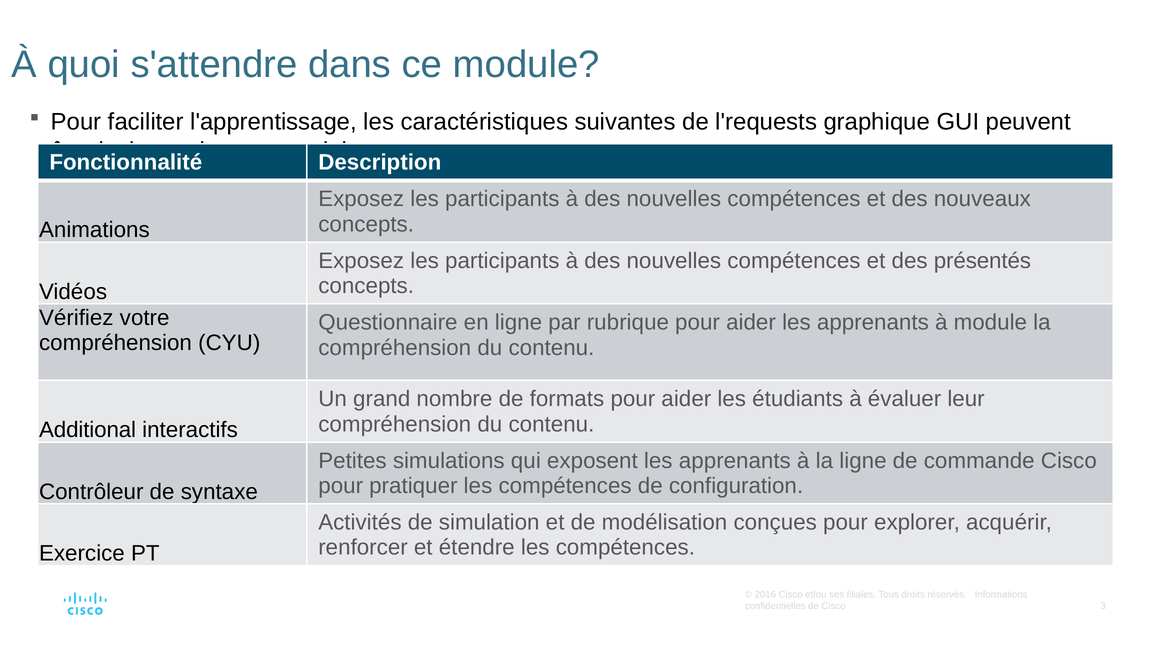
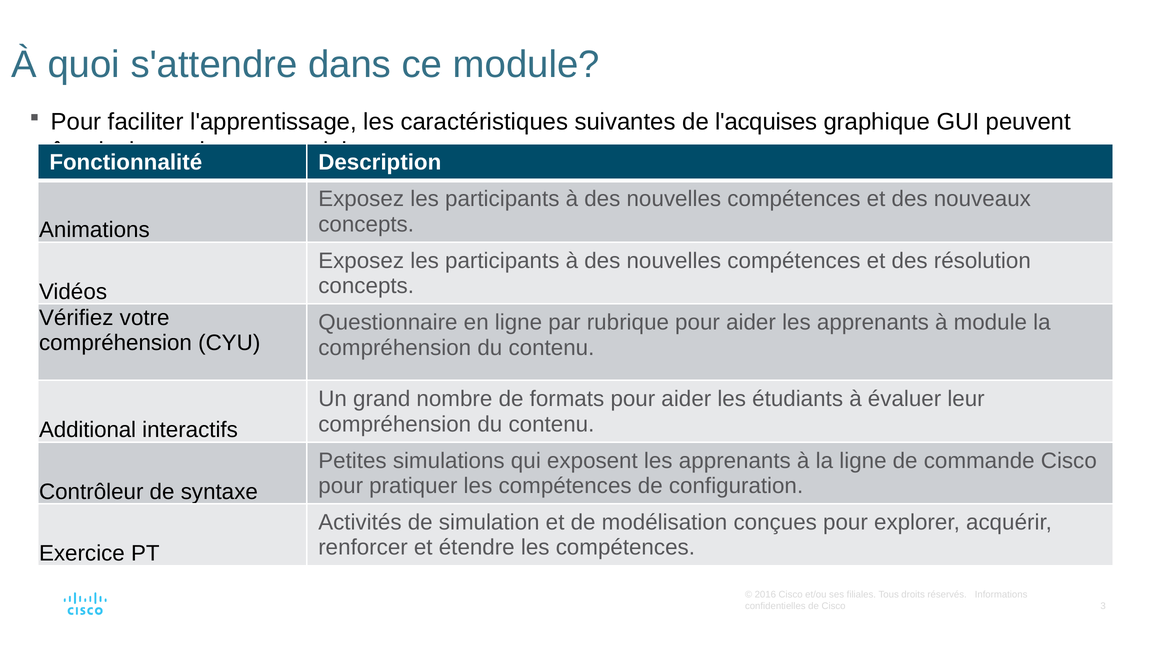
l'requests: l'requests -> l'acquises
présentés: présentés -> résolution
